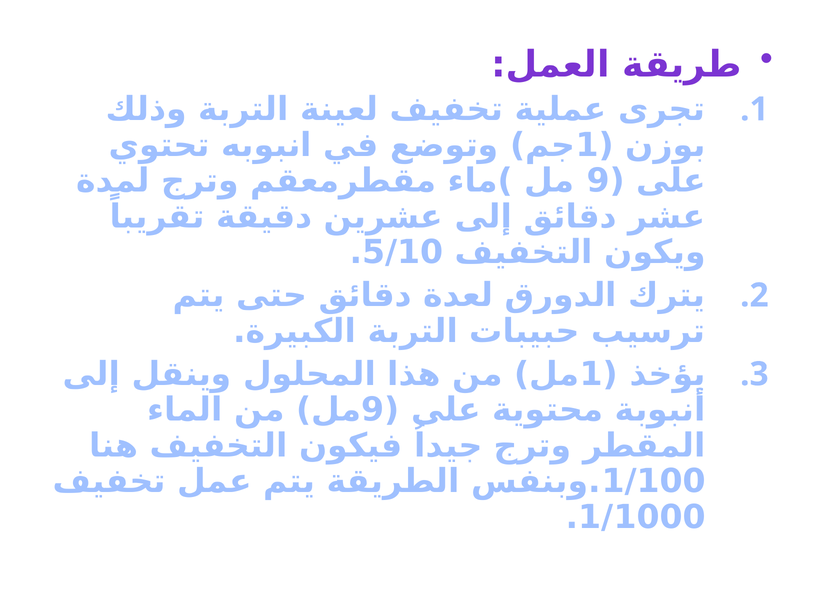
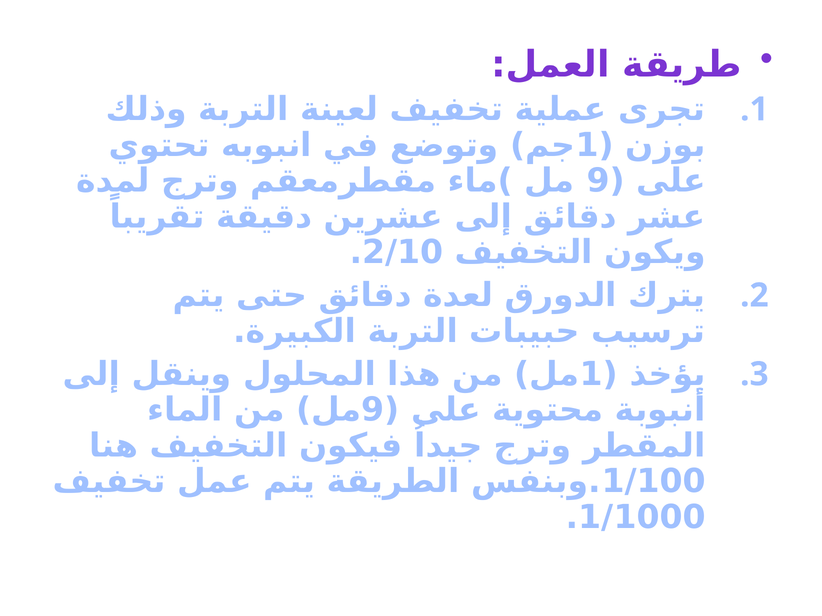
5/10: 5/10 -> 2/10
